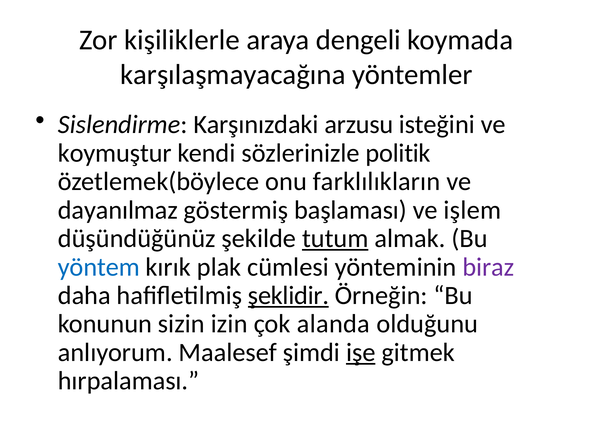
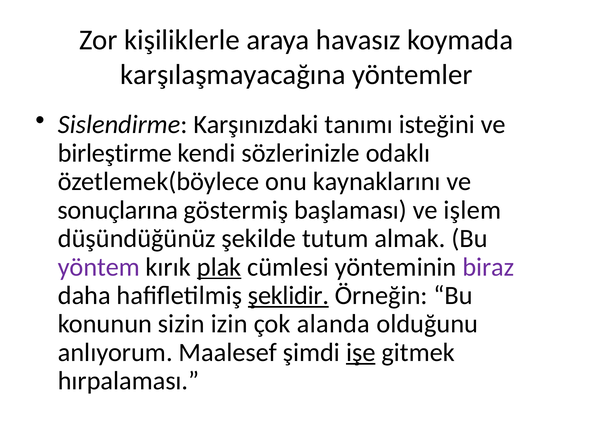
dengeli: dengeli -> havasız
arzusu: arzusu -> tanımı
koymuştur: koymuştur -> birleştirme
politik: politik -> odaklı
farklılıkların: farklılıkların -> kaynaklarını
dayanılmaz: dayanılmaz -> sonuçlarına
tutum underline: present -> none
yöntem colour: blue -> purple
plak underline: none -> present
